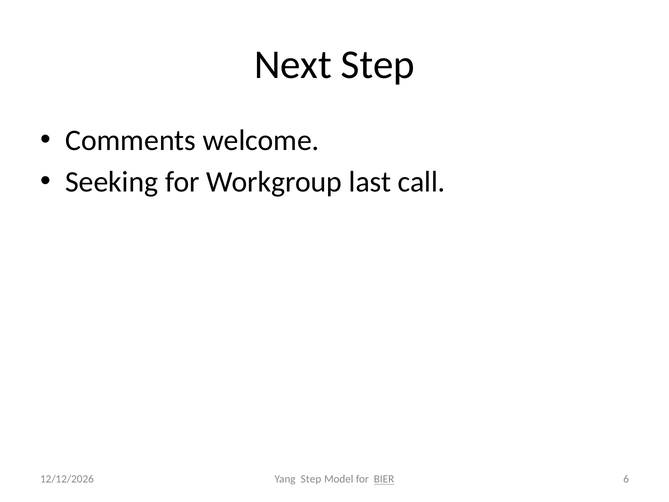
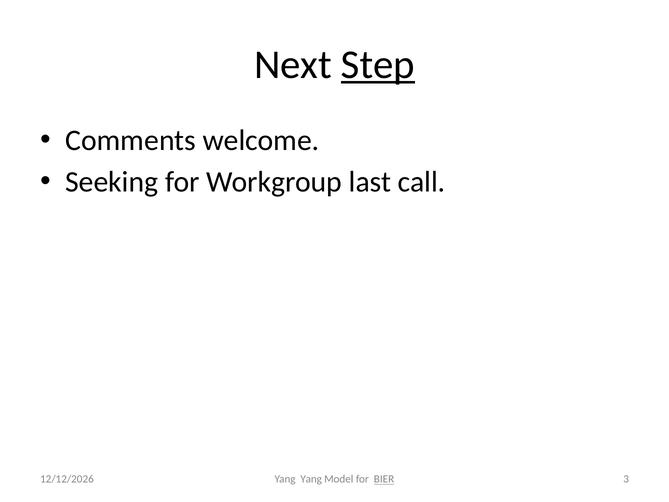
Step at (378, 65) underline: none -> present
Yang Step: Step -> Yang
6: 6 -> 3
